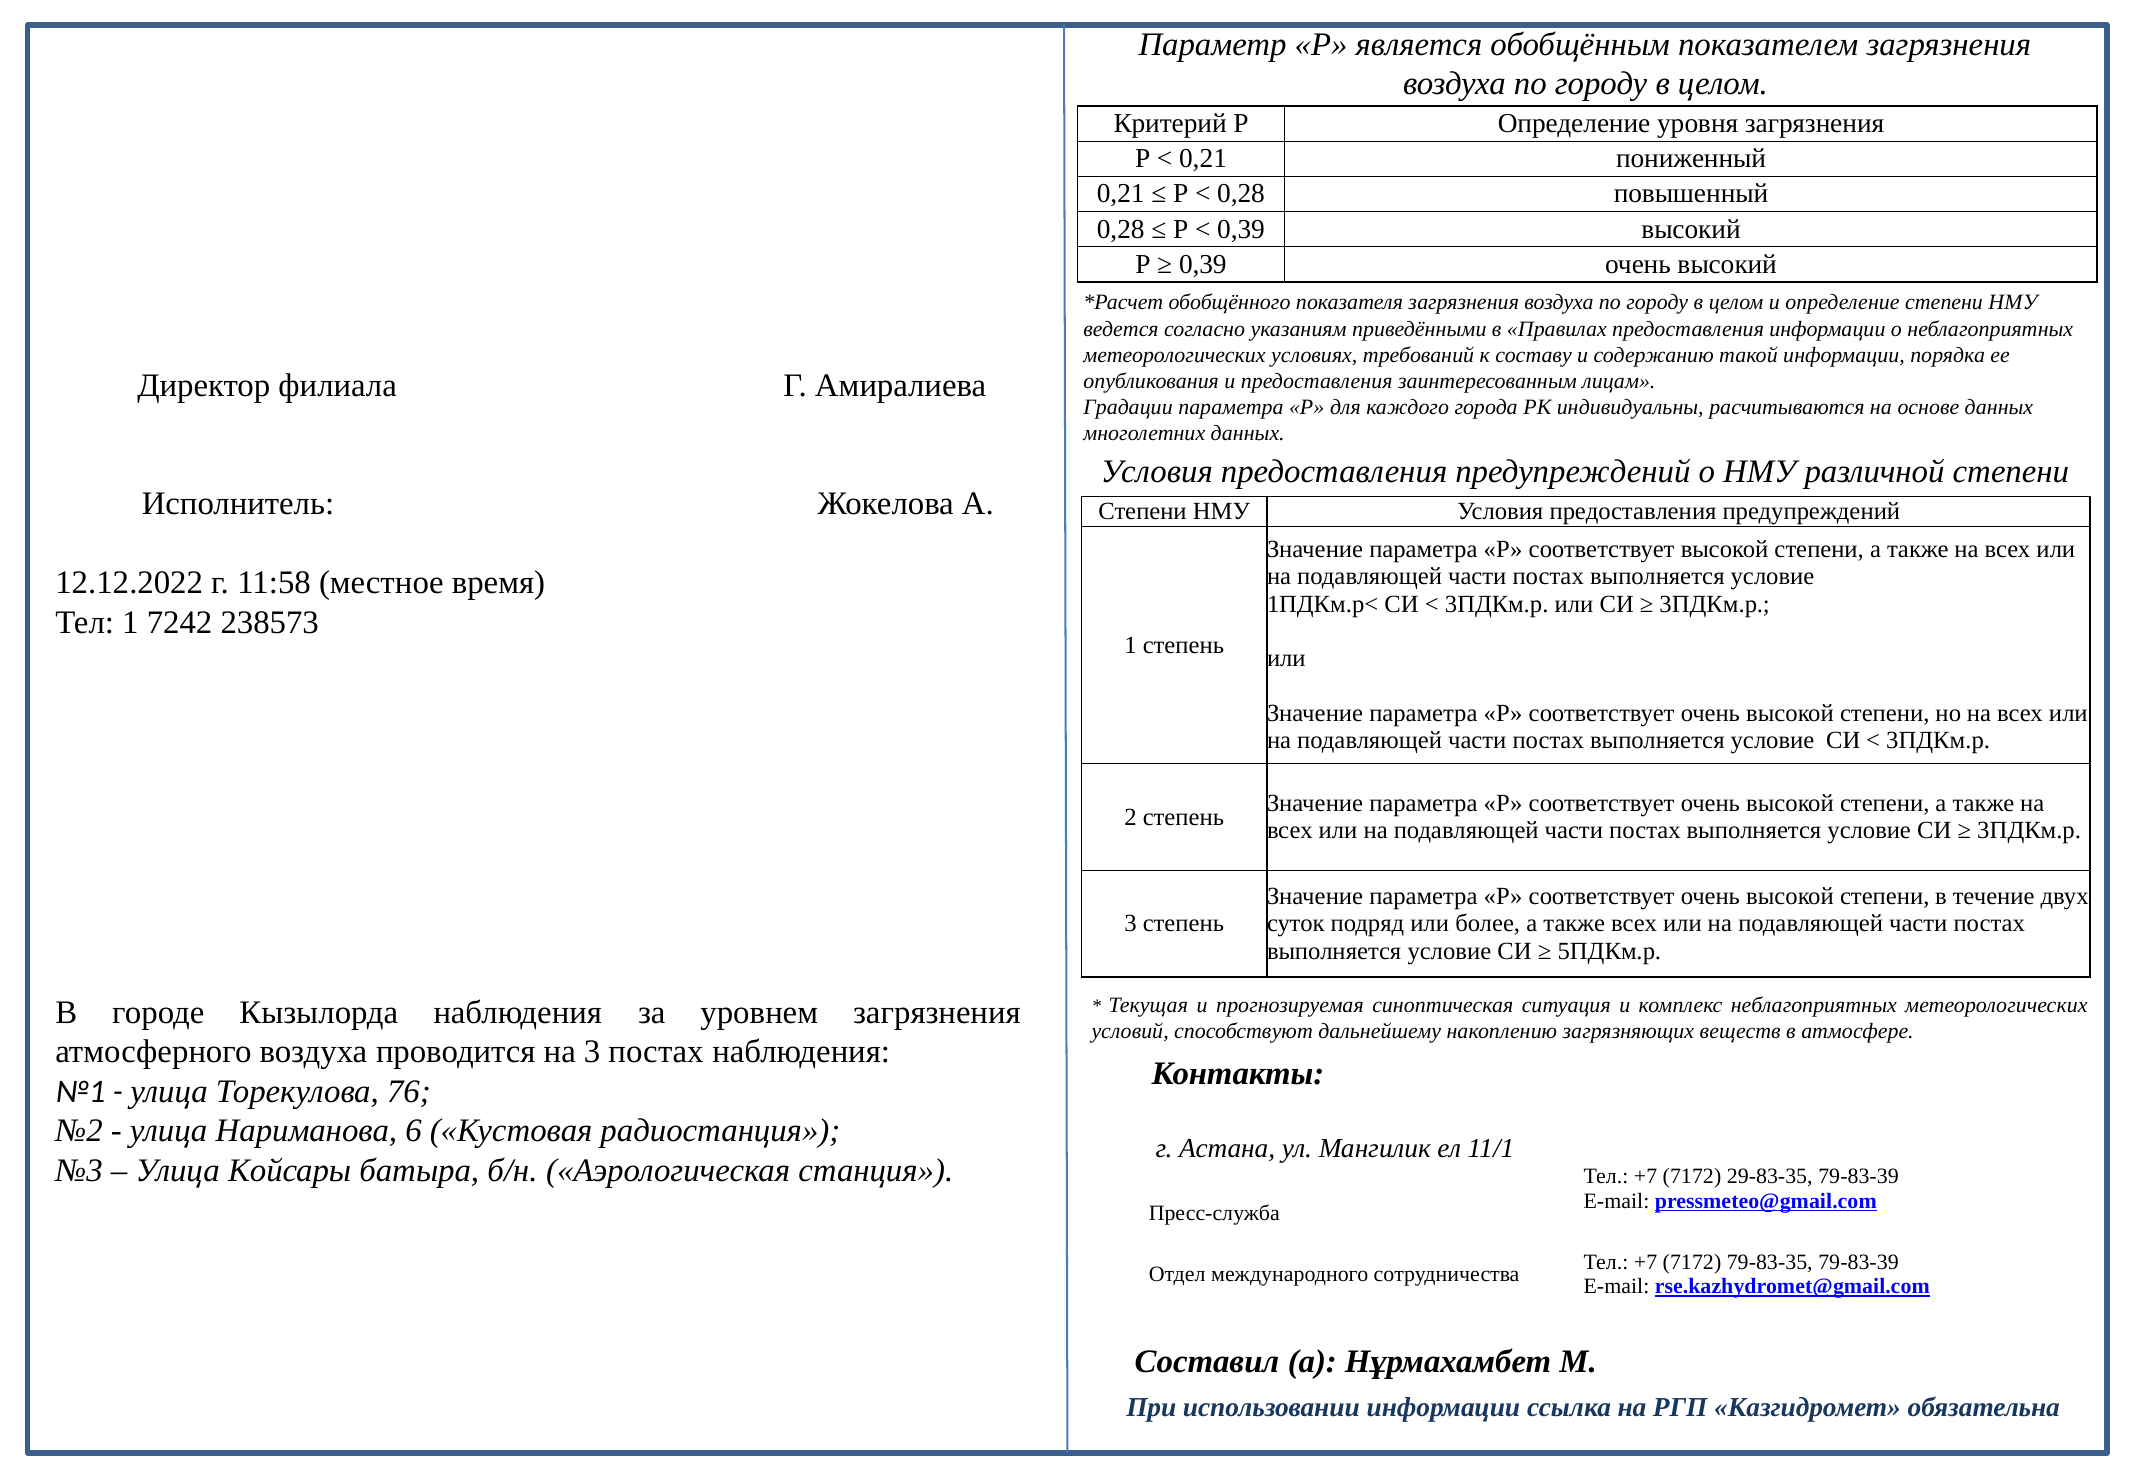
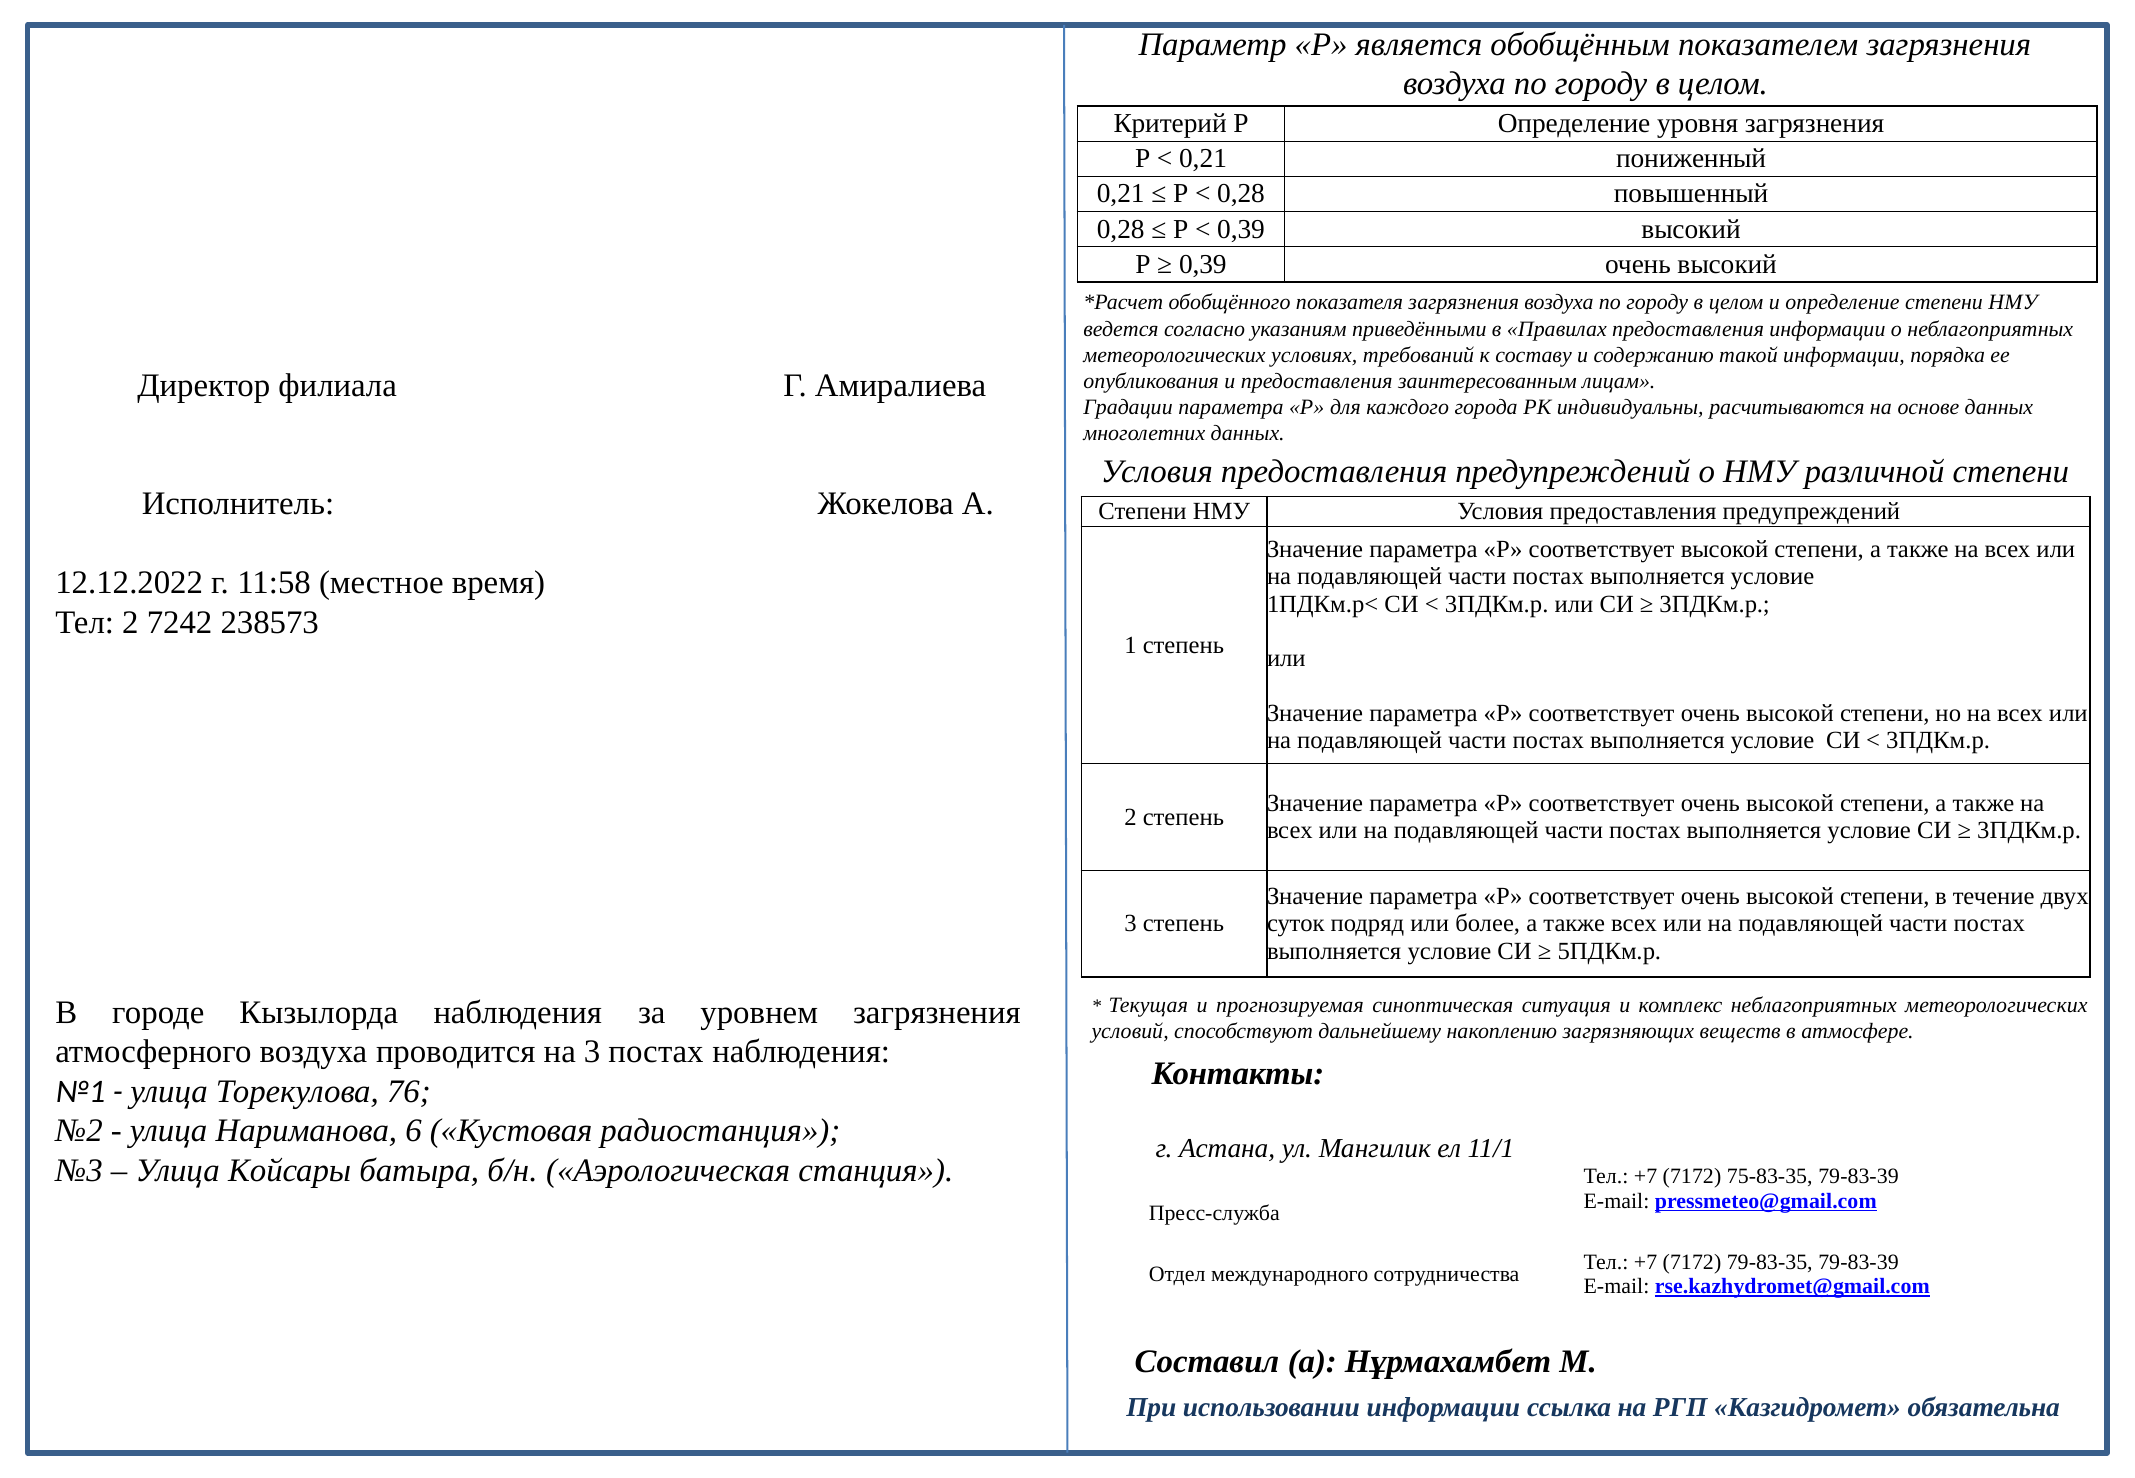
Тел 1: 1 -> 2
29-83-35: 29-83-35 -> 75-83-35
